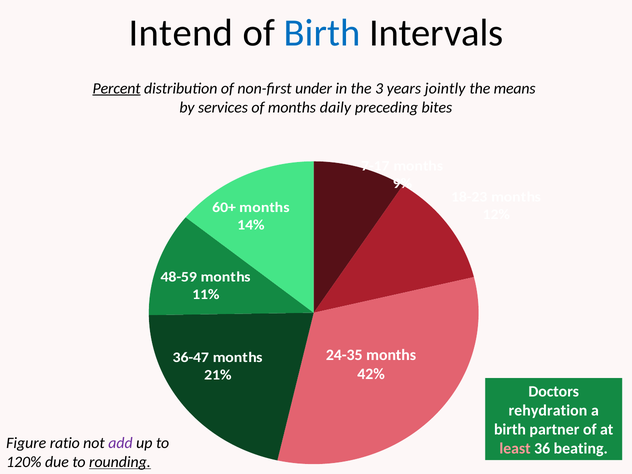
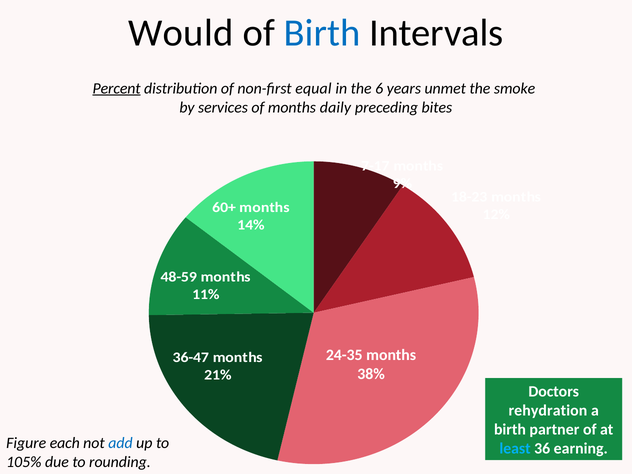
Intend: Intend -> Would
under: under -> equal
3: 3 -> 6
jointly: jointly -> unmet
means: means -> smoke
42%: 42% -> 38%
ratio: ratio -> each
add colour: purple -> blue
least colour: pink -> light blue
beating: beating -> earning
120%: 120% -> 105%
rounding underline: present -> none
